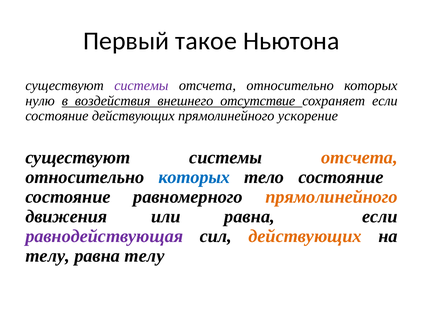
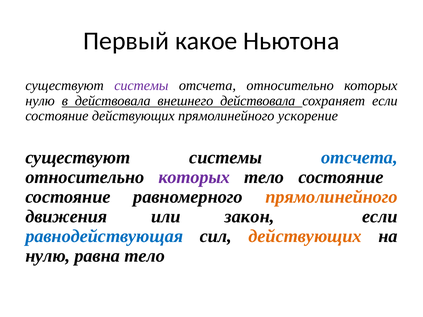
такое: такое -> какое
в воздействия: воздействия -> действовала
внешнего отсутствие: отсутствие -> действовала
отсчета at (359, 158) colour: orange -> blue
которых at (194, 177) colour: blue -> purple
или равна: равна -> закон
равнодействующая colour: purple -> blue
телу at (48, 256): телу -> нулю
равна телу: телу -> тело
